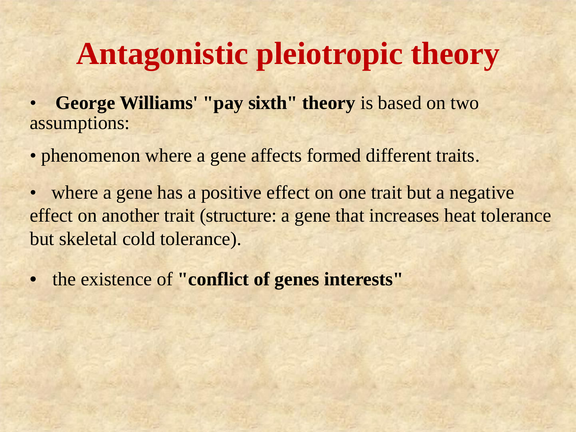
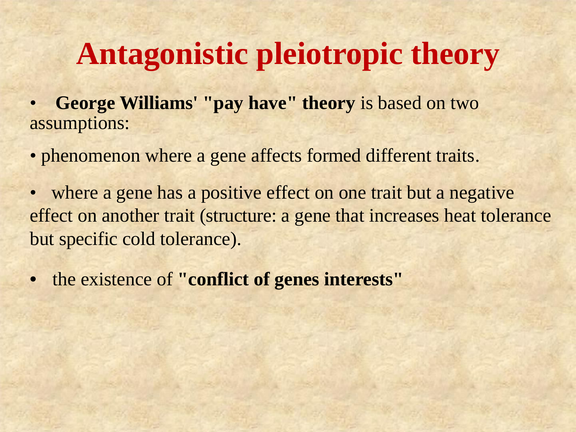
sixth: sixth -> have
skeletal: skeletal -> specific
